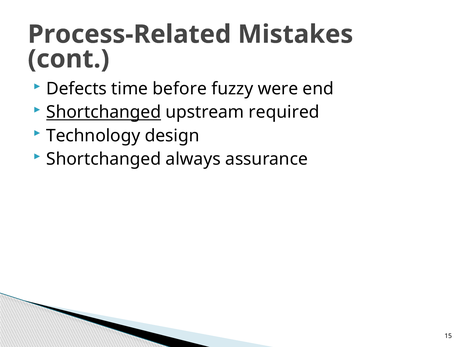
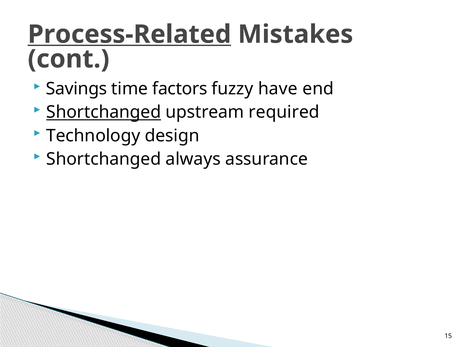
Process-Related underline: none -> present
Defects: Defects -> Savings
before: before -> factors
were: were -> have
